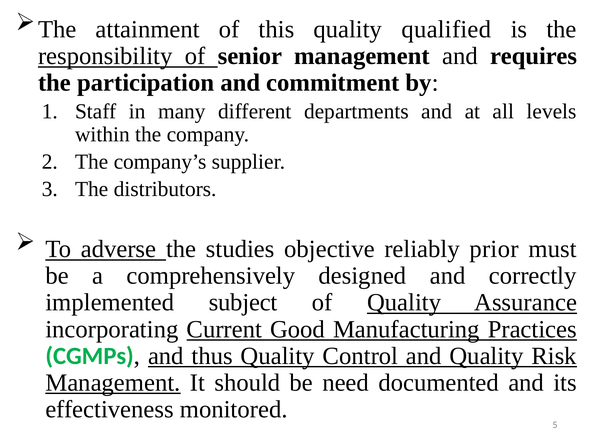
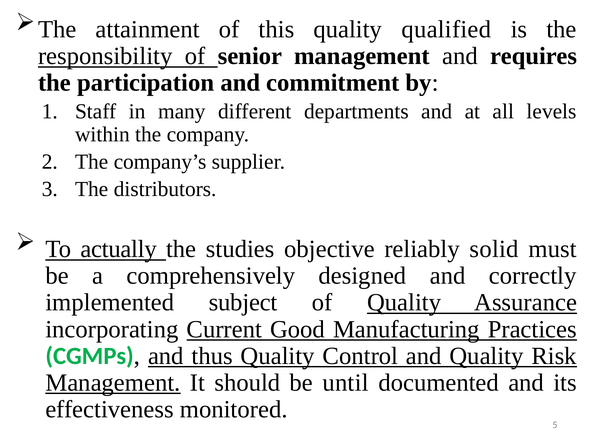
adverse: adverse -> actually
prior: prior -> solid
need: need -> until
